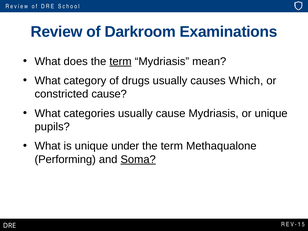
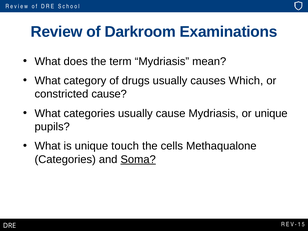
term at (121, 61) underline: present -> none
under: under -> touch
term at (172, 146): term -> cells
Performing at (65, 159): Performing -> Categories
